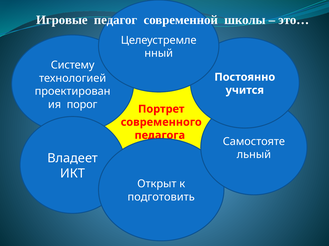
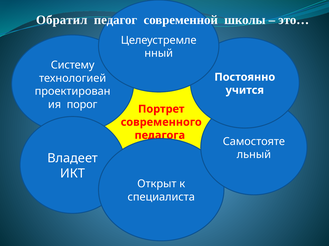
Игровые: Игровые -> Обратил
подготовить: подготовить -> специалиста
